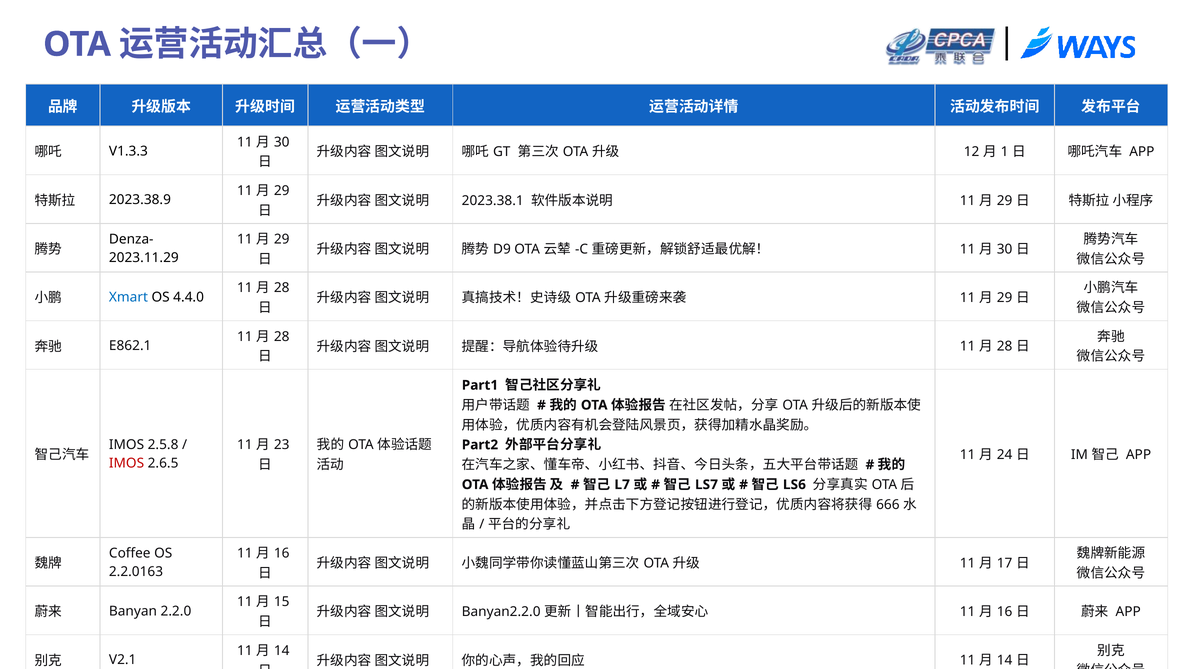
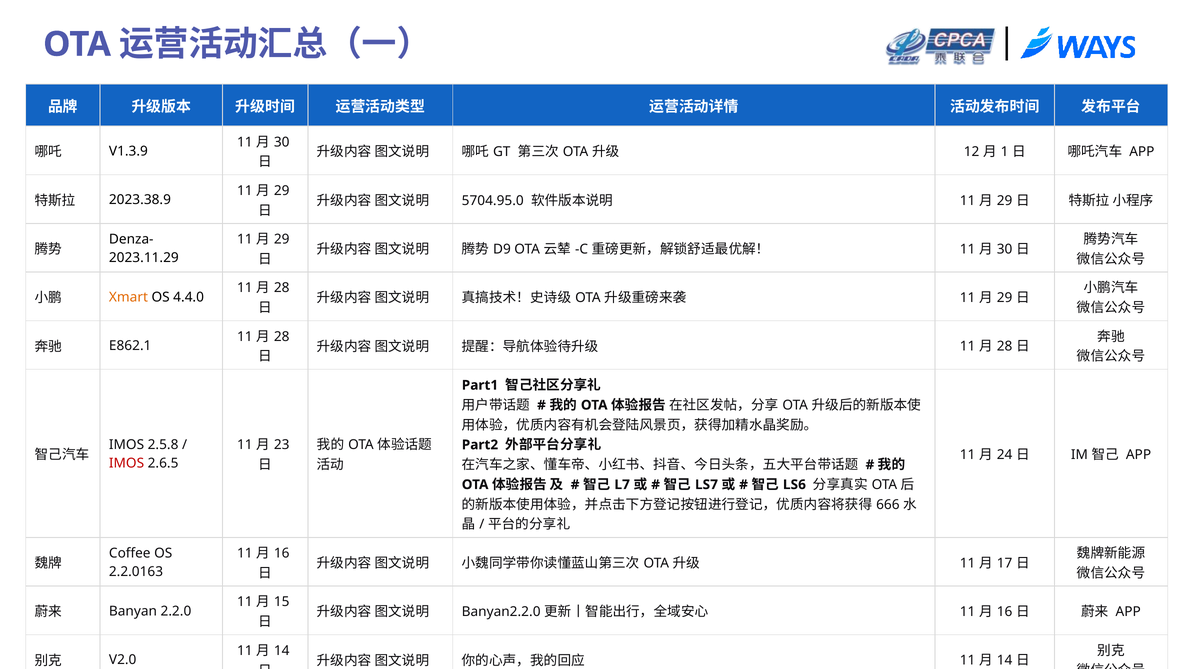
V1.3.3: V1.3.3 -> V1.3.9
2023.38.1: 2023.38.1 -> 5704.95.0
Xmart colour: blue -> orange
V2.1: V2.1 -> V2.0
